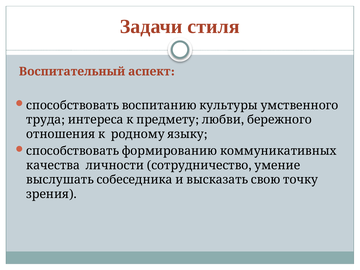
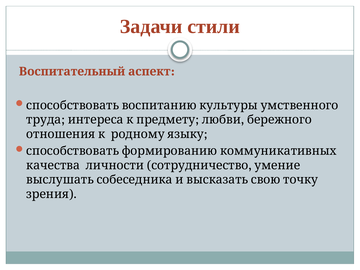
стиля: стиля -> стили
